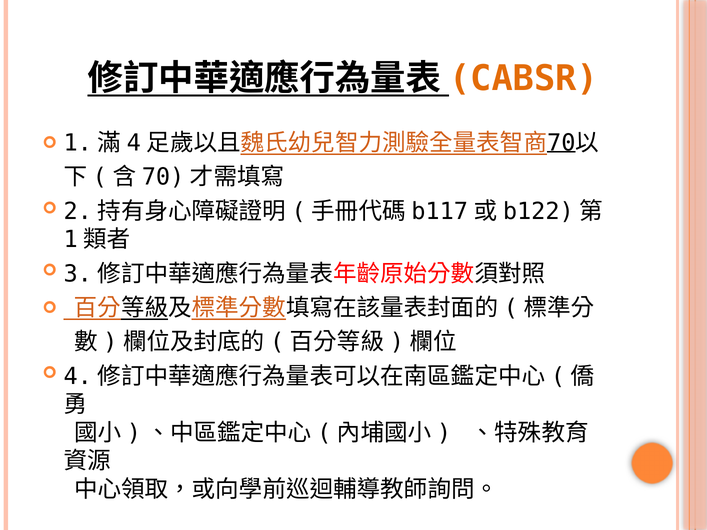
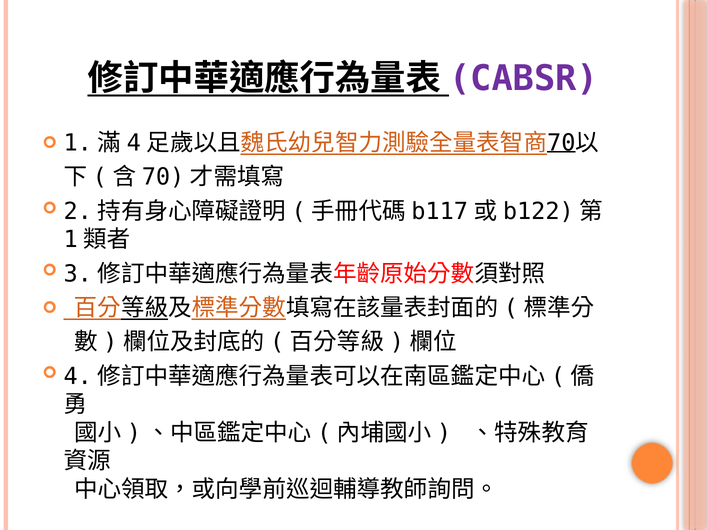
CABSR colour: orange -> purple
